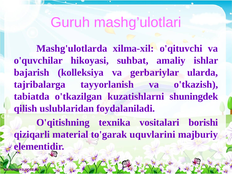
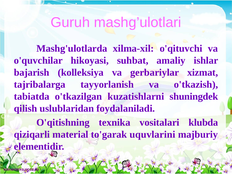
ularda: ularda -> xizmat
borishi: borishi -> klubda
